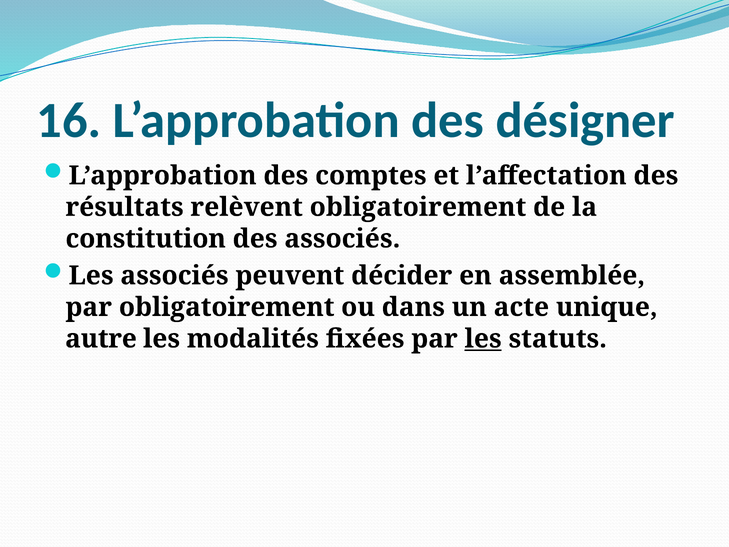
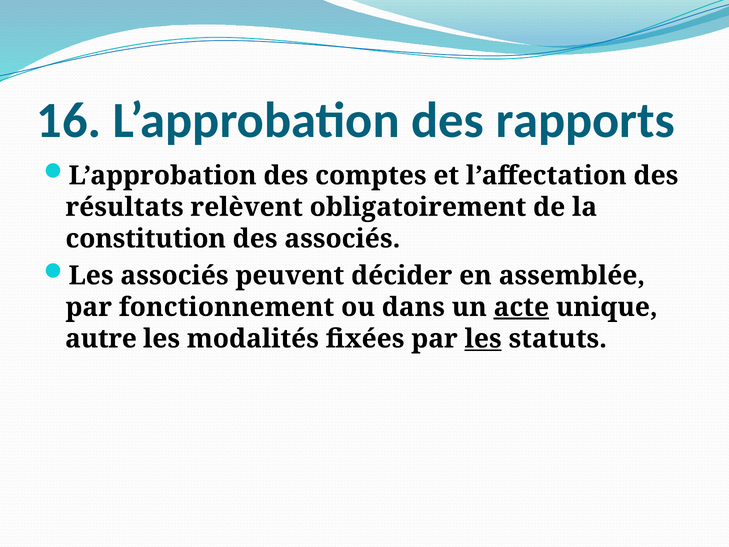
désigner: désigner -> rapports
par obligatoirement: obligatoirement -> fonctionnement
acte underline: none -> present
